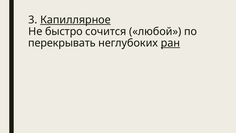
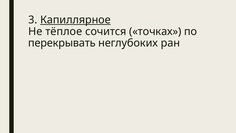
быстро: быстро -> тёплое
любой: любой -> точках
ран underline: present -> none
